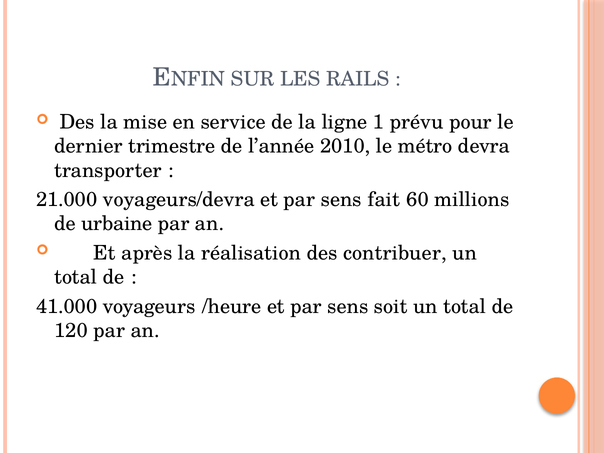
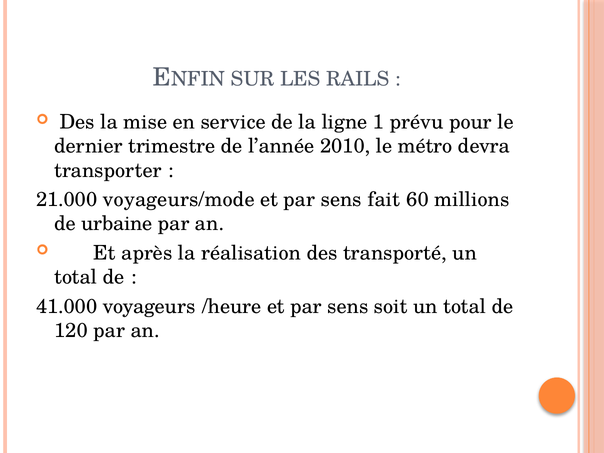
voyageurs/devra: voyageurs/devra -> voyageurs/mode
contribuer: contribuer -> transporté
